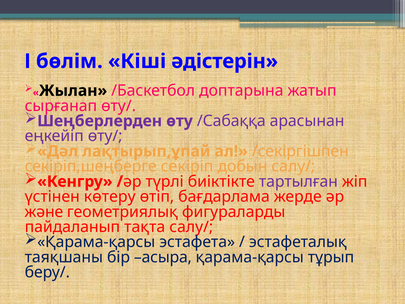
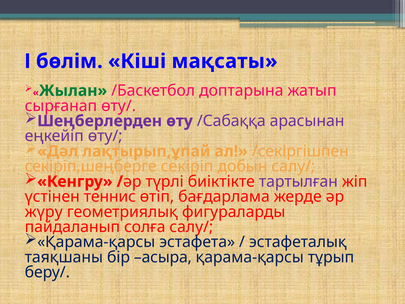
әдістерін: әдістерін -> мақсаты
Жылан colour: black -> green
көтеру: көтеру -> теннис
және: және -> жүру
тақта: тақта -> солға
